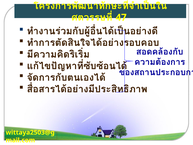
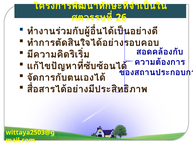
47: 47 -> 26
